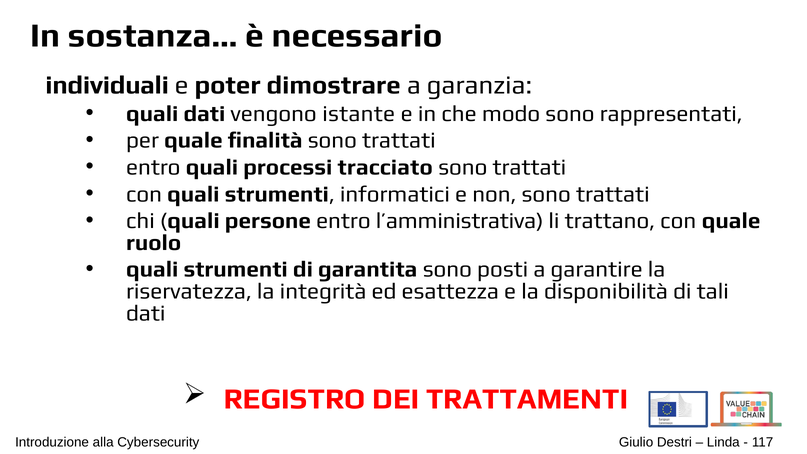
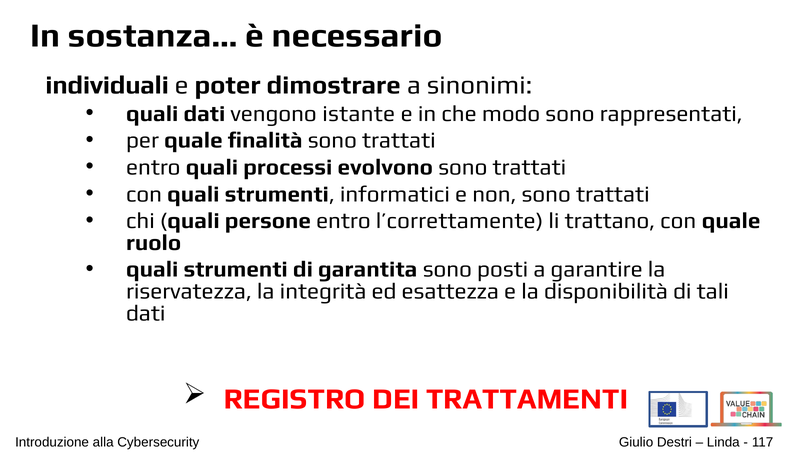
garanzia: garanzia -> sinonimi
tracciato: tracciato -> evolvono
l’amministrativa: l’amministrativa -> l’correttamente
